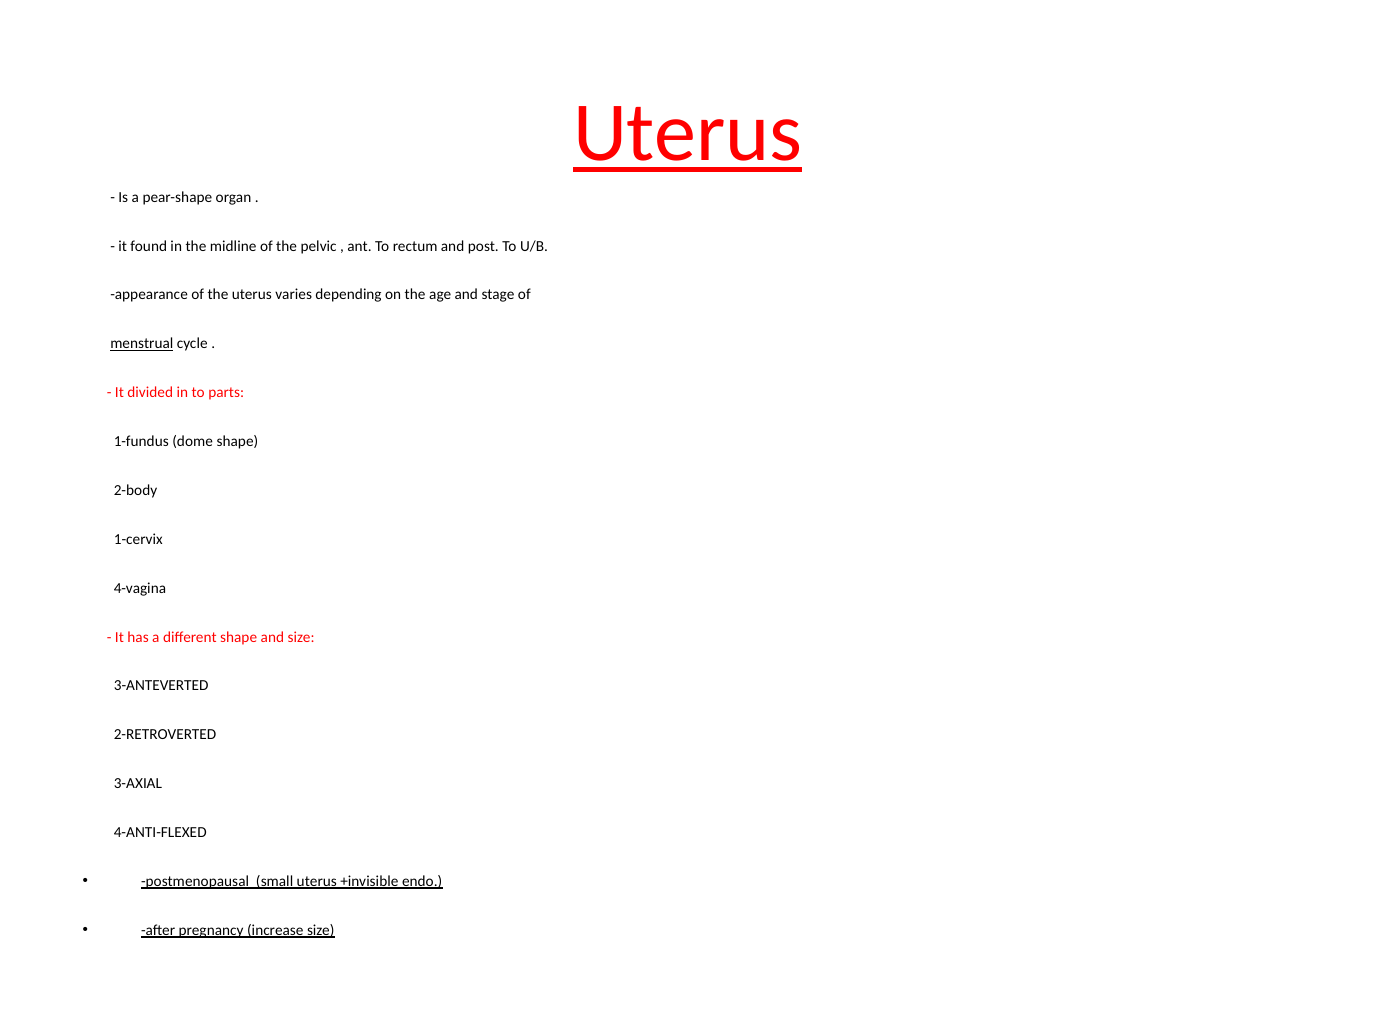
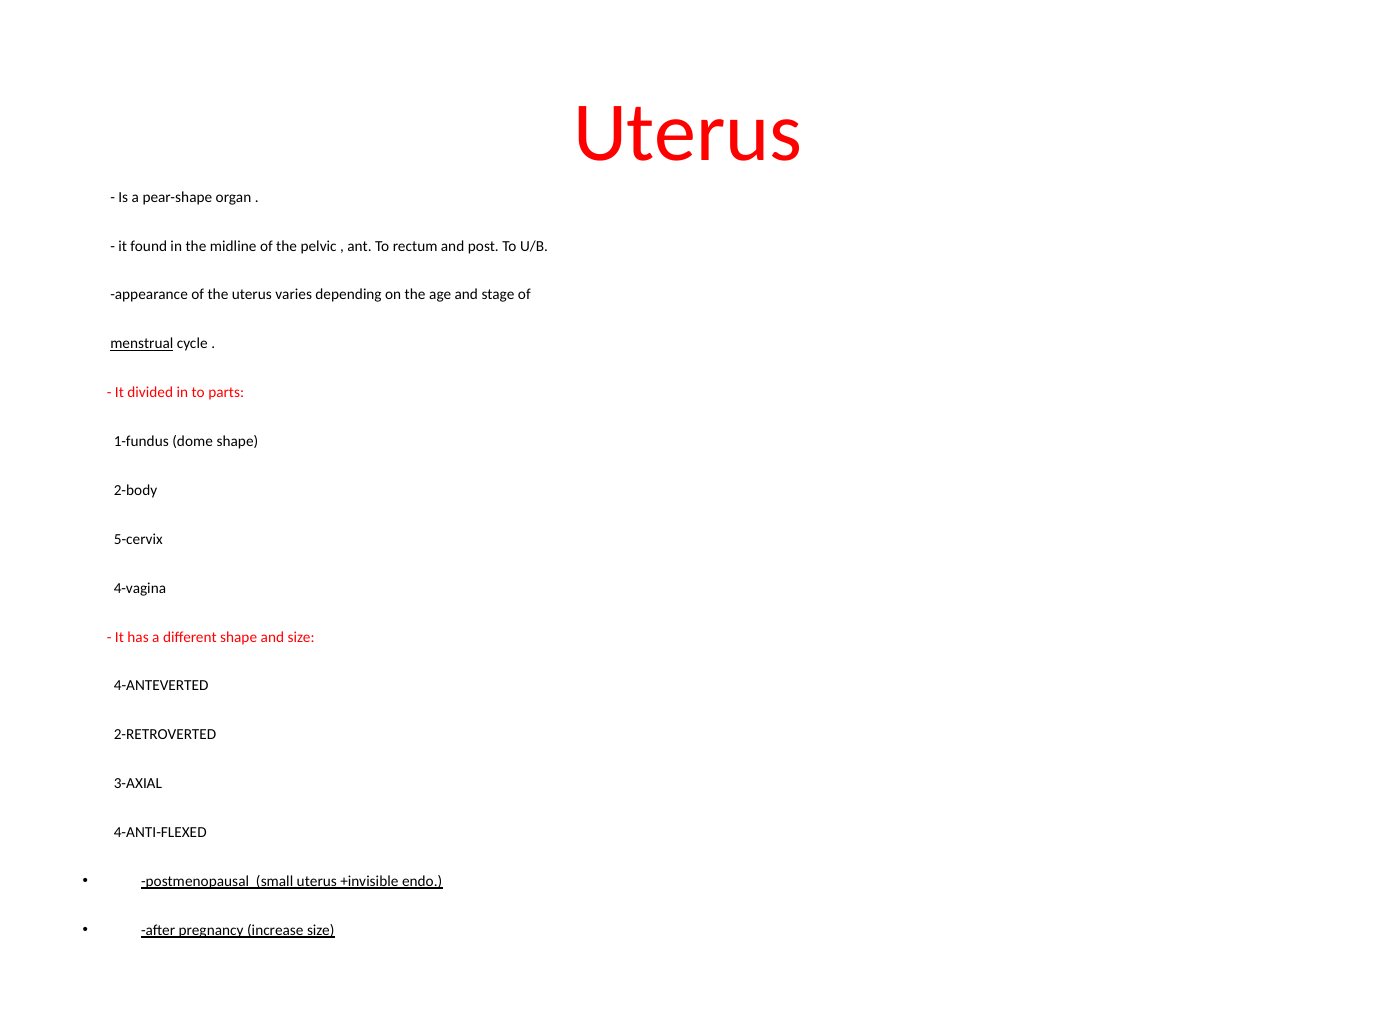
Uterus at (688, 133) underline: present -> none
1-cervix: 1-cervix -> 5-cervix
3-ANTEVERTED: 3-ANTEVERTED -> 4-ANTEVERTED
